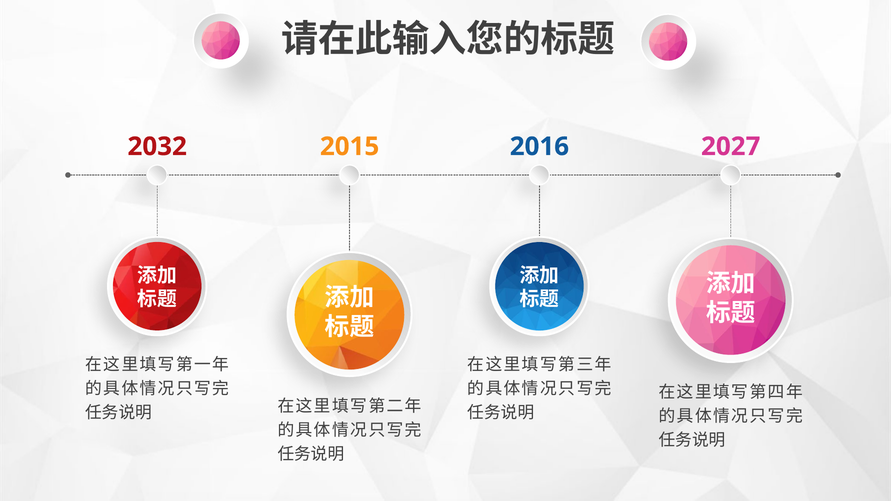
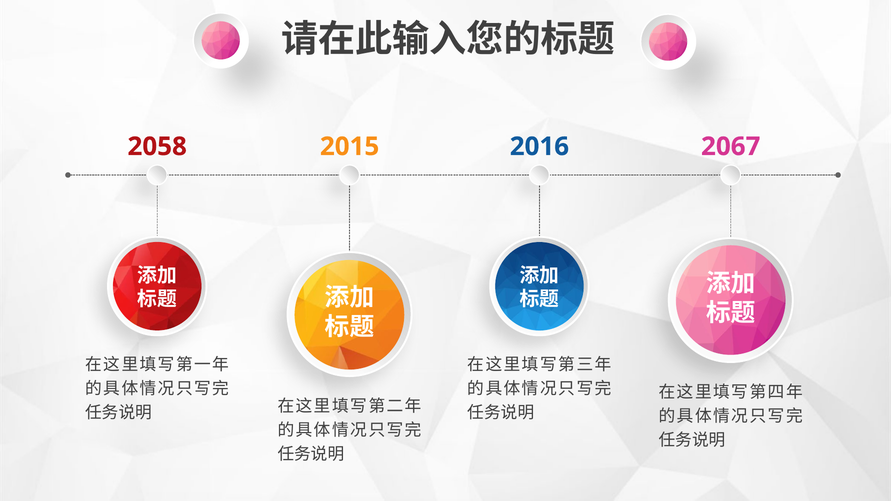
2032: 2032 -> 2058
2027: 2027 -> 2067
